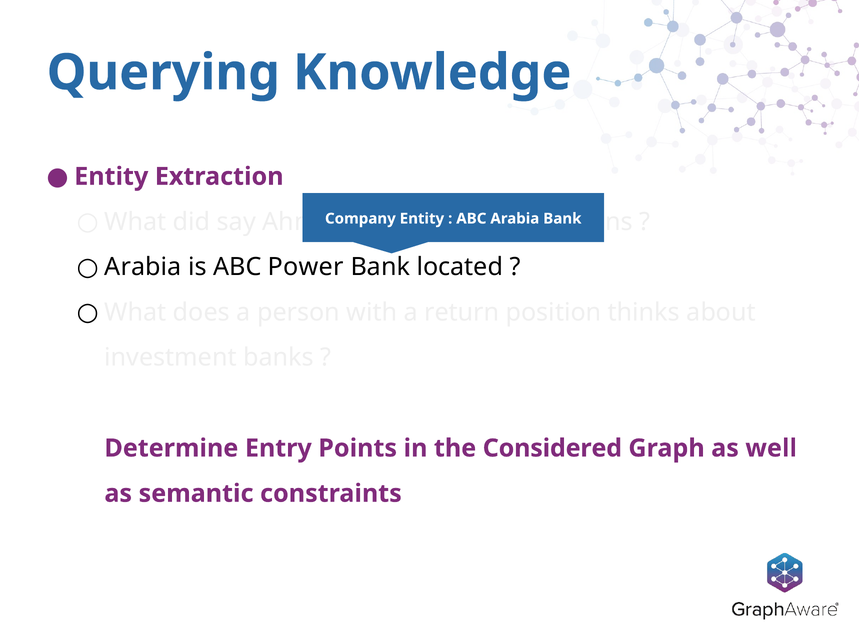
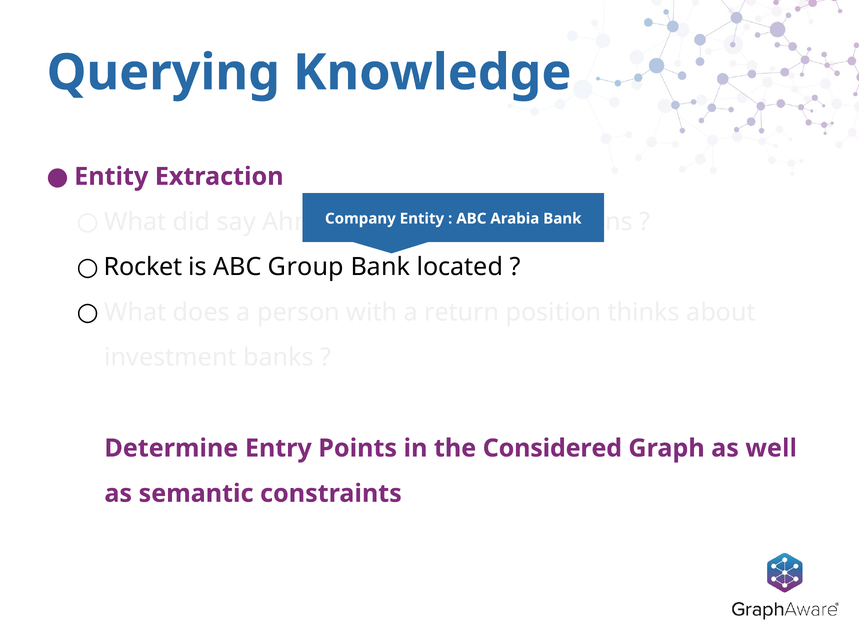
Arabia at (143, 267): Arabia -> Rocket
Power: Power -> Group
